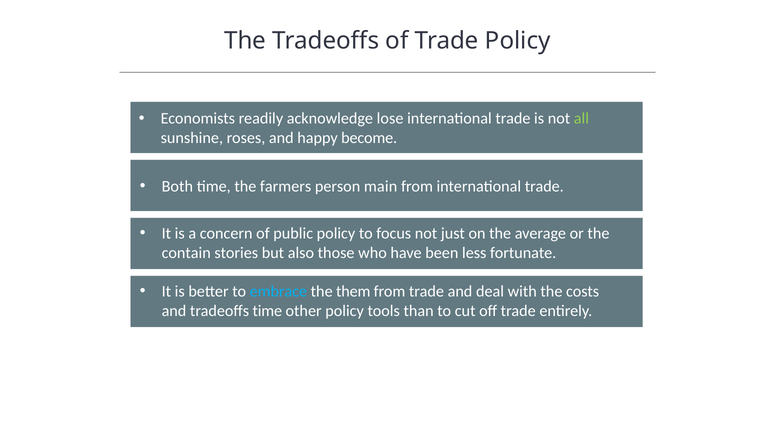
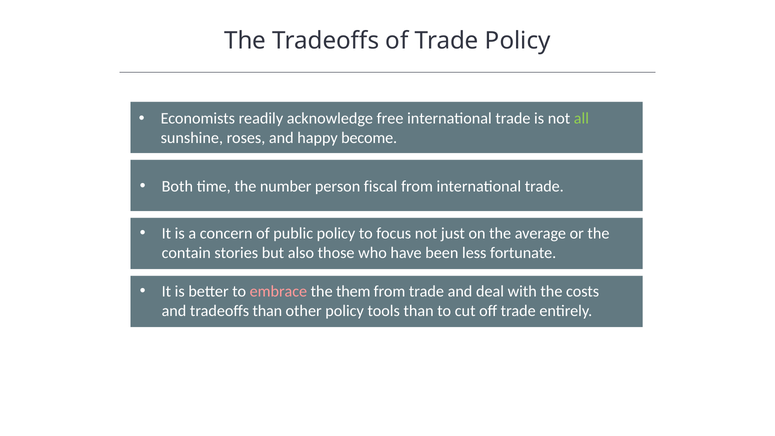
lose: lose -> free
farmers: farmers -> number
main: main -> fiscal
embrace colour: light blue -> pink
tradeoffs time: time -> than
